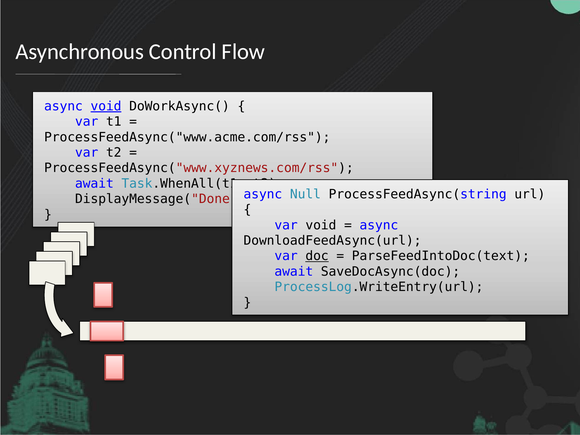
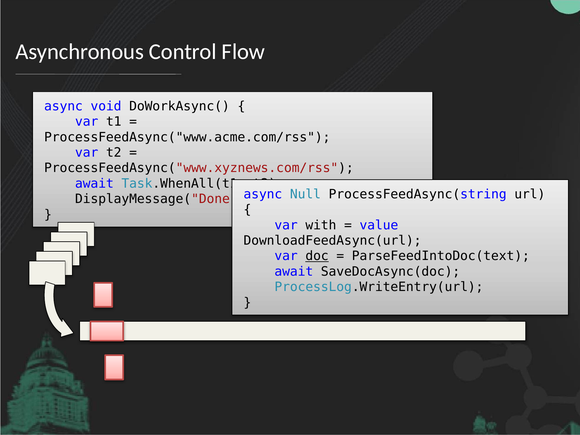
void at (106, 106) underline: present -> none
var void: void -> with
async at (379, 225): async -> value
